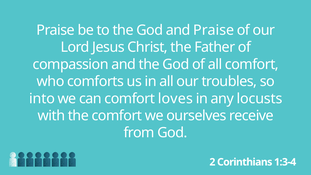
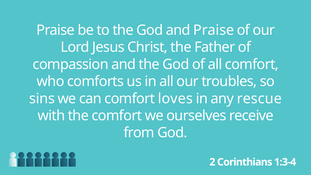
into: into -> sins
locusts: locusts -> rescue
